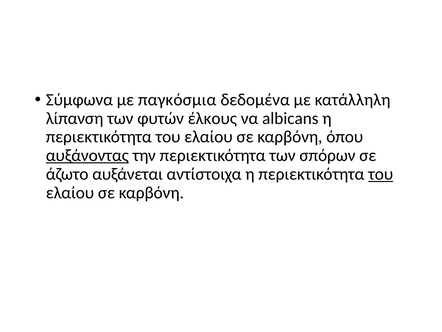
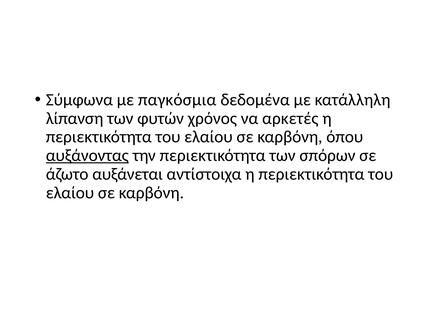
έλκους: έλκους -> χρόνος
albicans: albicans -> αρκετές
του at (381, 174) underline: present -> none
